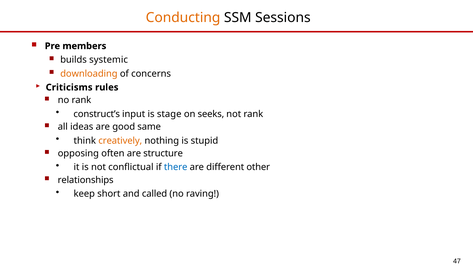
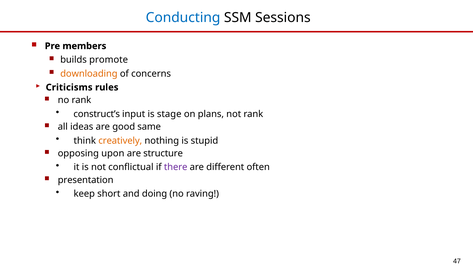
Conducting colour: orange -> blue
systemic: systemic -> promote
seeks: seeks -> plans
often: often -> upon
there colour: blue -> purple
other: other -> often
relationships: relationships -> presentation
called: called -> doing
